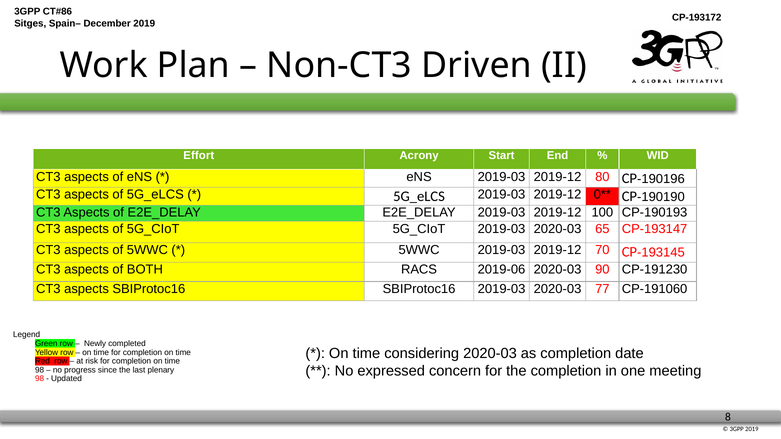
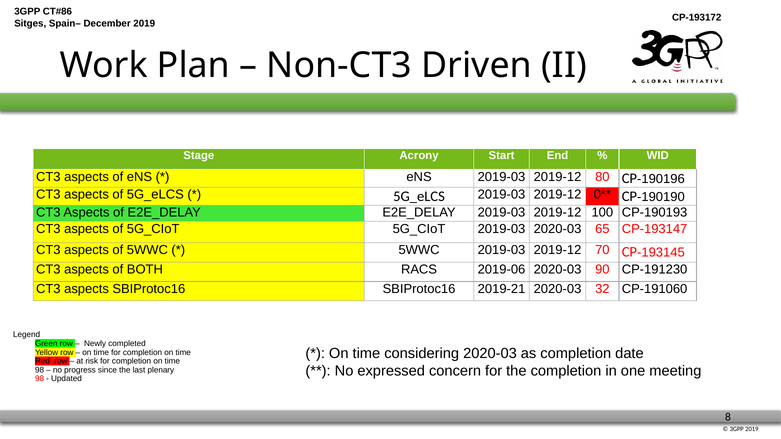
Effort: Effort -> Stage
SBIProtoc16 2019-03: 2019-03 -> 2019-21
77: 77 -> 32
